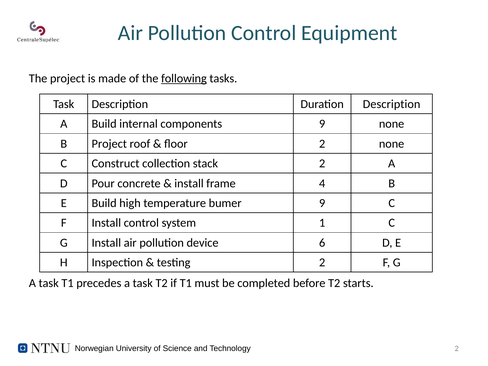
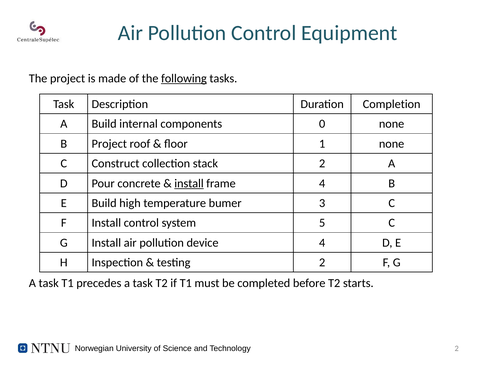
Duration Description: Description -> Completion
components 9: 9 -> 0
floor 2: 2 -> 1
install at (189, 183) underline: none -> present
bumer 9: 9 -> 3
1: 1 -> 5
device 6: 6 -> 4
